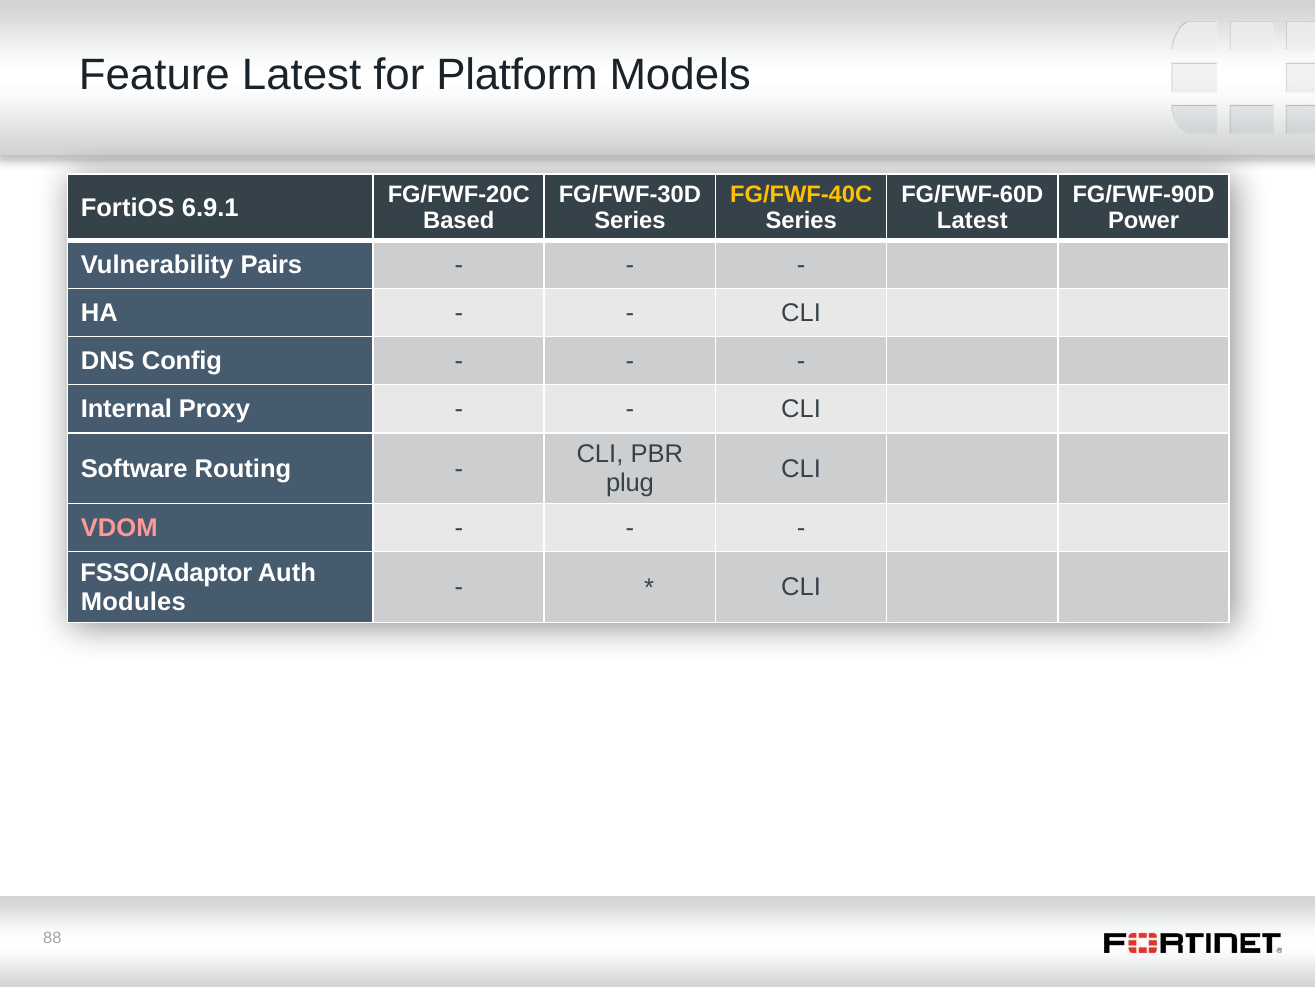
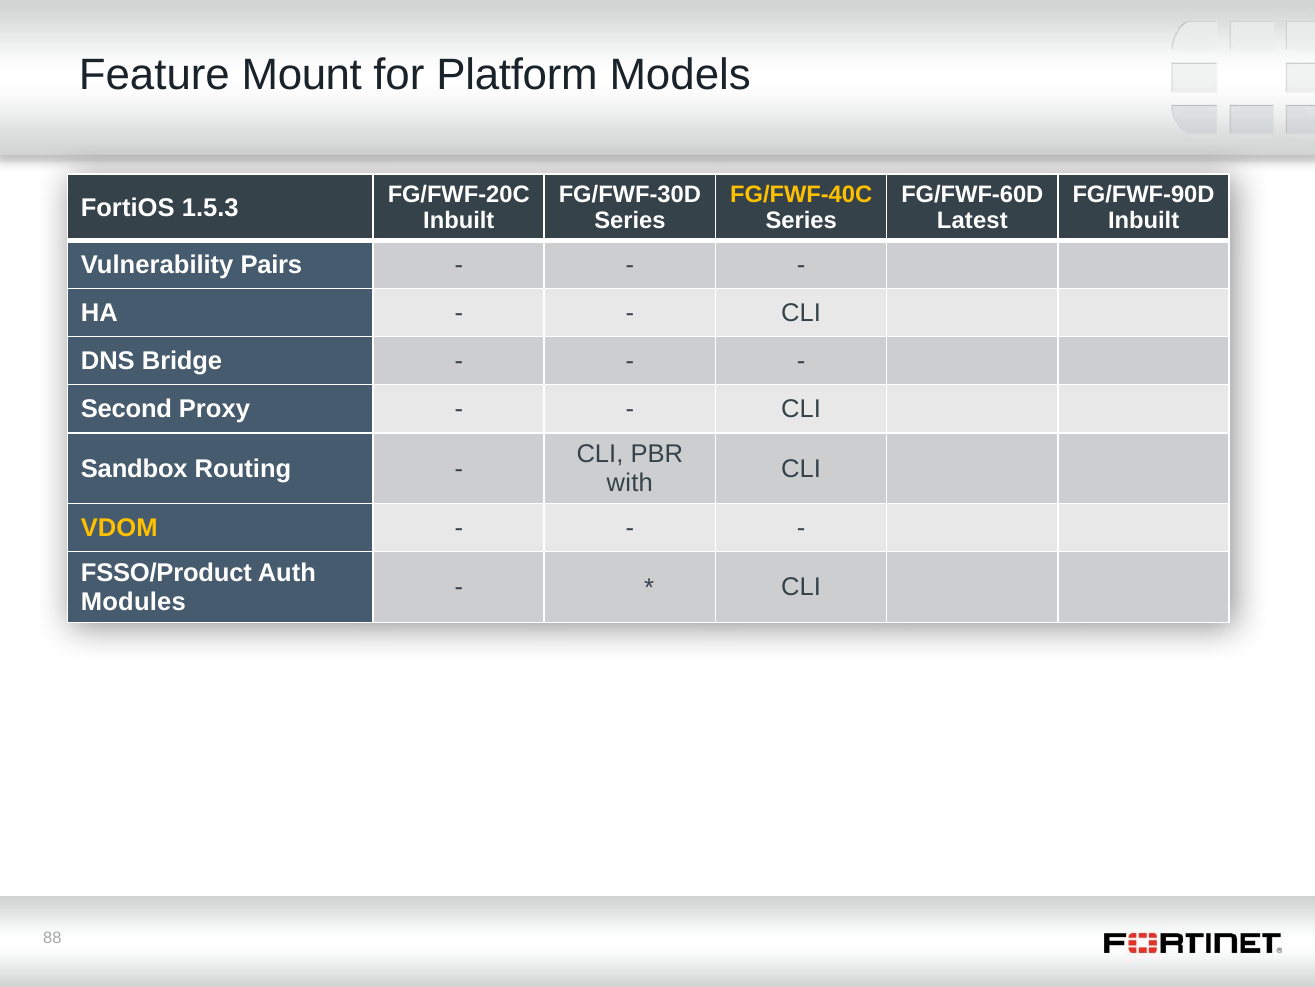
Feature Latest: Latest -> Mount
6.9.1: 6.9.1 -> 1.5.3
Based at (459, 221): Based -> Inbuilt
Power at (1144, 221): Power -> Inbuilt
Config: Config -> Bridge
Internal: Internal -> Second
Software: Software -> Sandbox
plug: plug -> with
VDOM colour: pink -> yellow
FSSO/Adaptor: FSSO/Adaptor -> FSSO/Product
